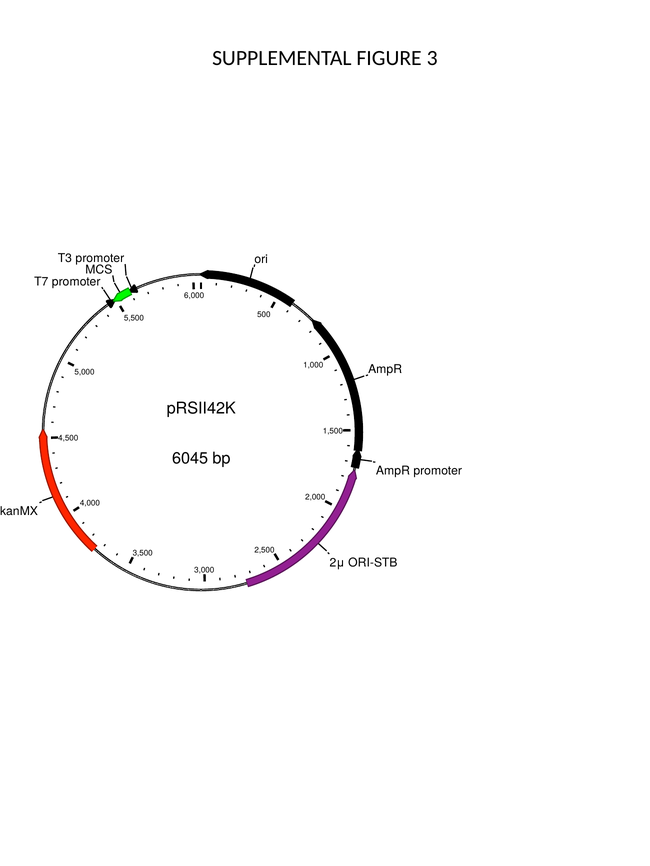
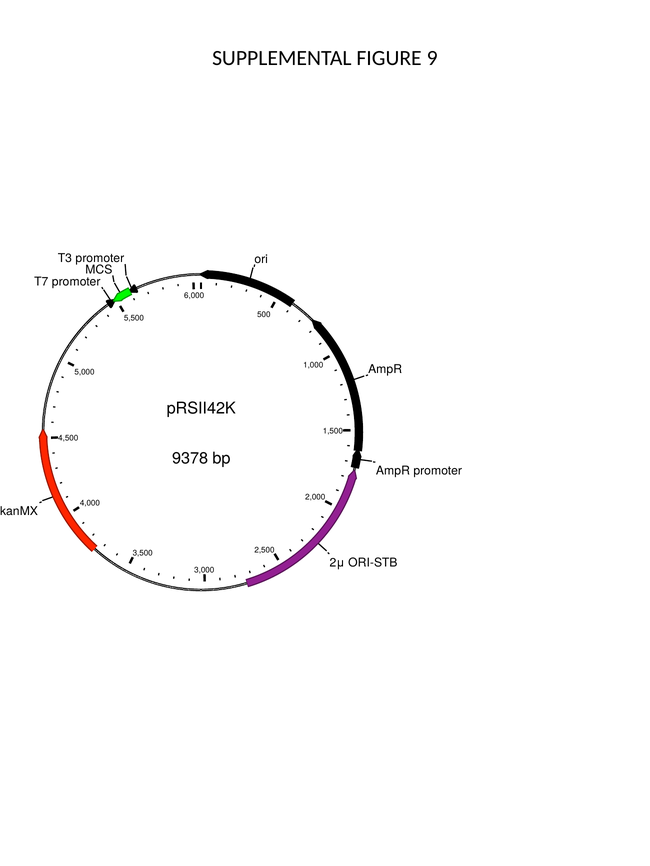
3: 3 -> 9
6045: 6045 -> 9378
